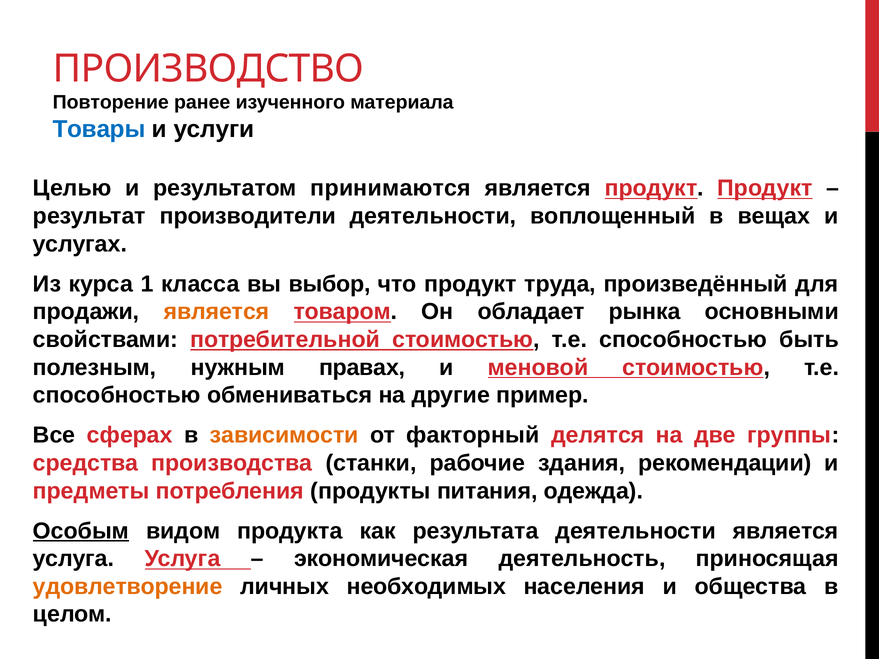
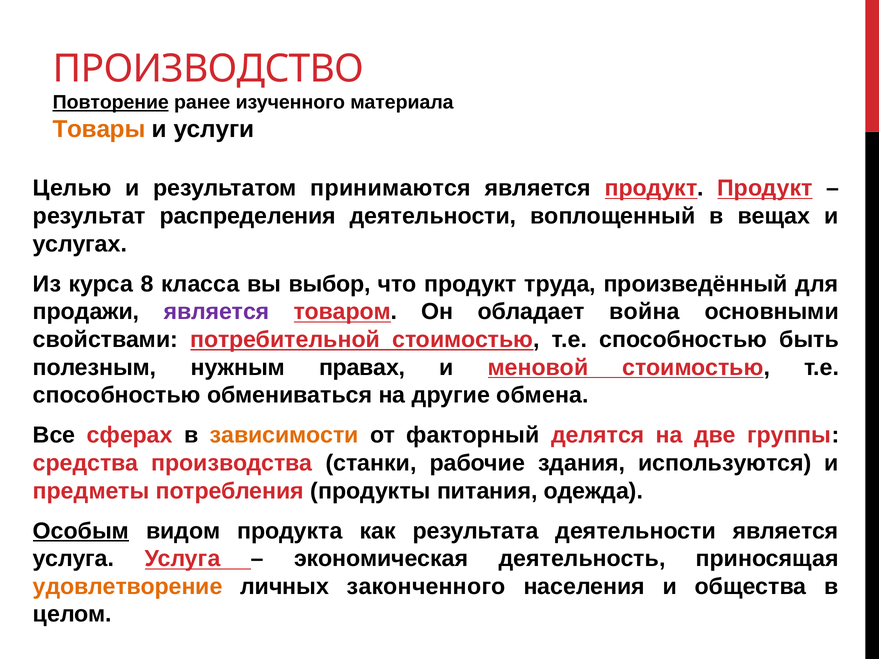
Повторение underline: none -> present
Товары colour: blue -> orange
производители: производители -> распределения
1: 1 -> 8
является at (217, 312) colour: orange -> purple
рынка: рынка -> война
пример: пример -> обмена
рекомендации: рекомендации -> используются
необходимых: необходимых -> законченного
